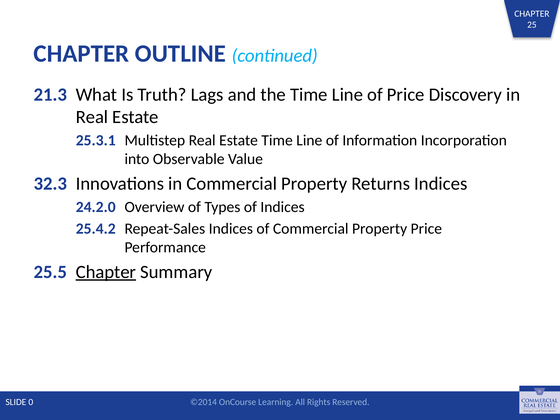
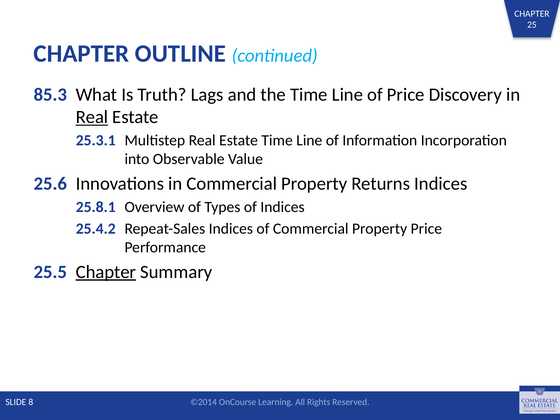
21.3: 21.3 -> 85.3
Real at (92, 117) underline: none -> present
32.3: 32.3 -> 25.6
24.2.0: 24.2.0 -> 25.8.1
0: 0 -> 8
